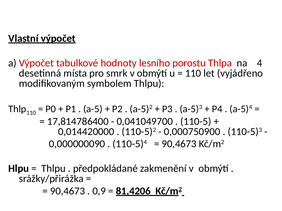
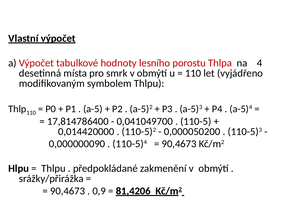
0,000750900: 0,000750900 -> 0,000050200
